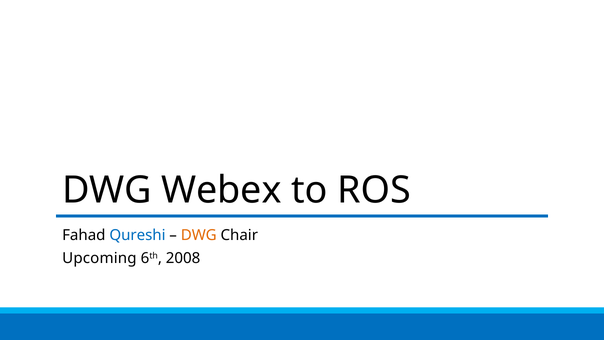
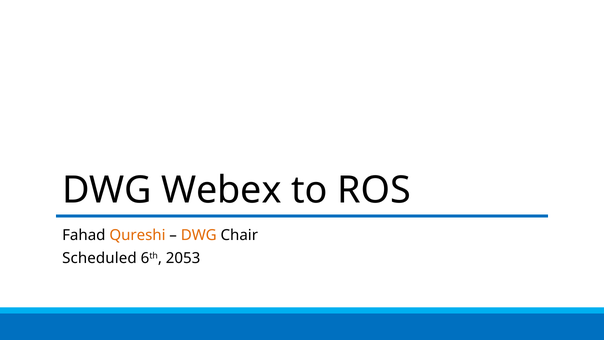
Qureshi colour: blue -> orange
Upcoming: Upcoming -> Scheduled
2008: 2008 -> 2053
